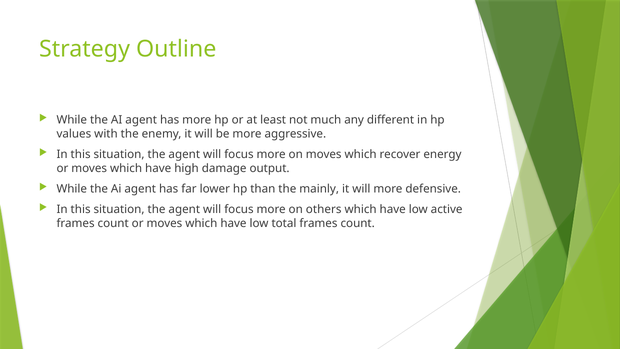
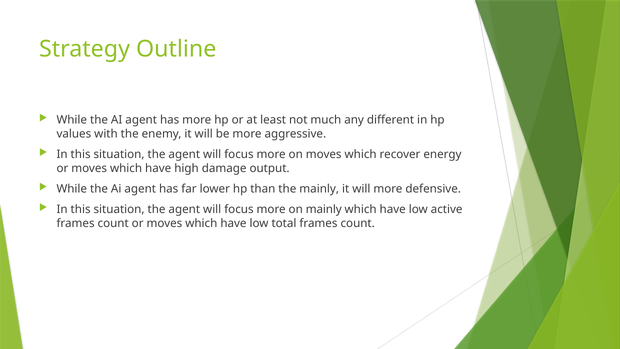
on others: others -> mainly
